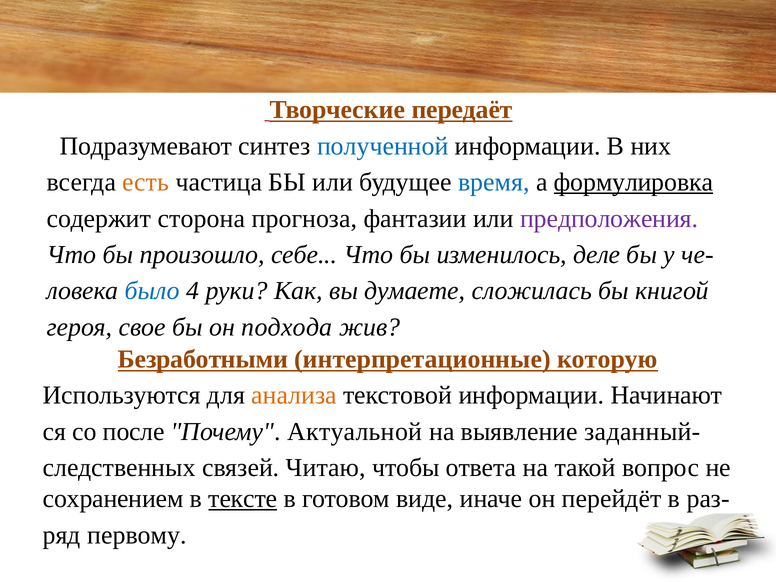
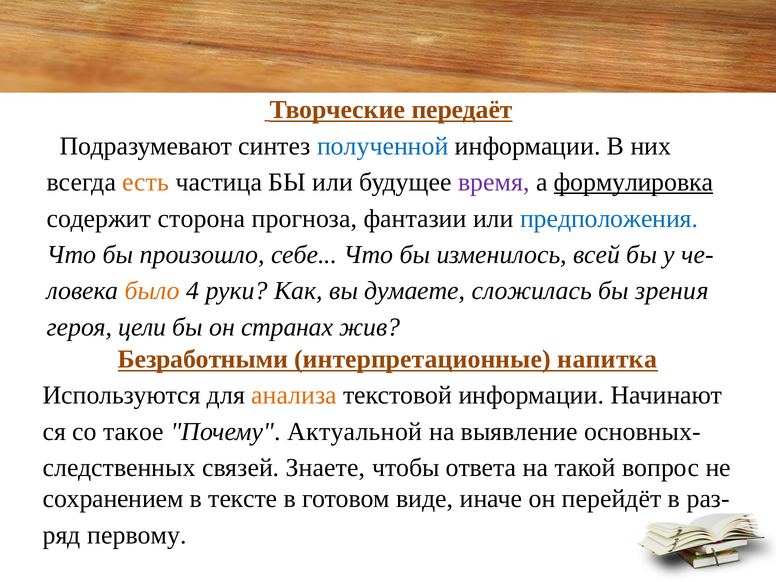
время colour: blue -> purple
предположения colour: purple -> blue
деле: деле -> всей
было colour: blue -> orange
книгой: книгой -> зрения
свое: свое -> цели
подхода: подхода -> странах
которую: которую -> напитка
после: после -> такое
заданный-: заданный- -> основных-
Читаю: Читаю -> Знаете
тексте underline: present -> none
